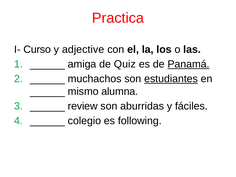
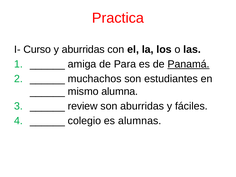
y adjective: adjective -> aburridas
Quiz: Quiz -> Para
estudiantes underline: present -> none
following: following -> alumnas
